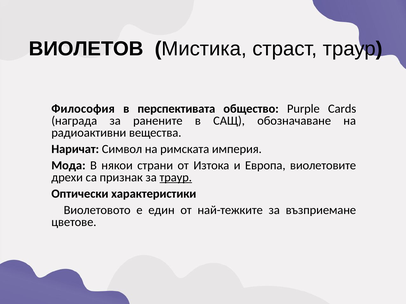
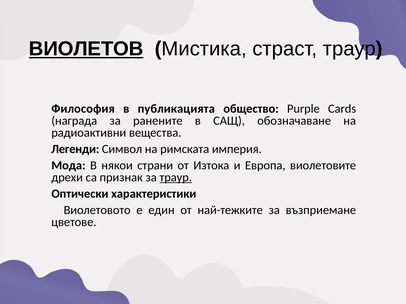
ВИОЛЕТОВ underline: none -> present
перспективата: перспективата -> публикацията
Наричат: Наричат -> Легенди
